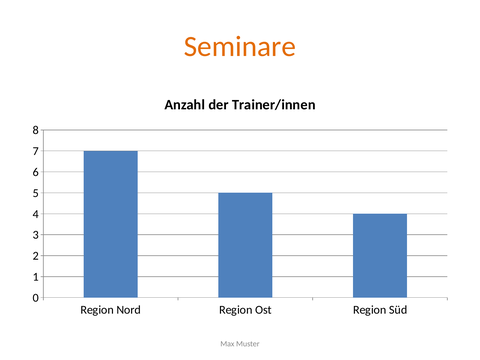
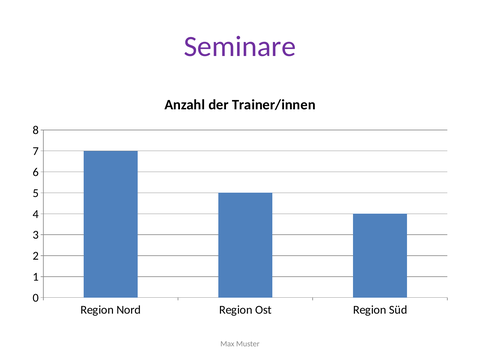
Seminare colour: orange -> purple
